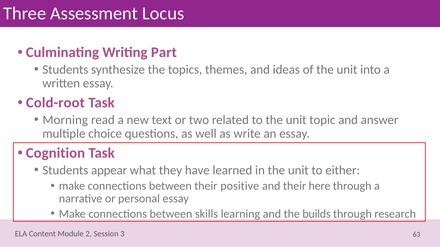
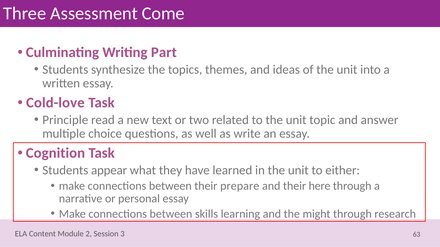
Locus: Locus -> Come
Cold-root: Cold-root -> Cold-love
Morning: Morning -> Principle
positive: positive -> prepare
builds: builds -> might
